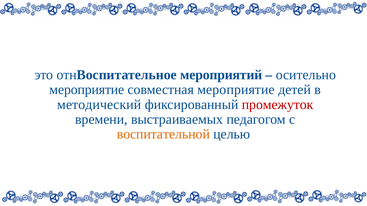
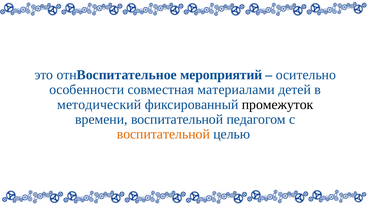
мероприятие at (87, 90): мероприятие -> особенности
совместная мероприятие: мероприятие -> материалами
промежуток colour: red -> black
времени выстраиваемых: выстраиваемых -> воспитательной
